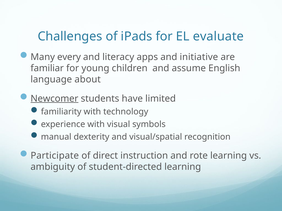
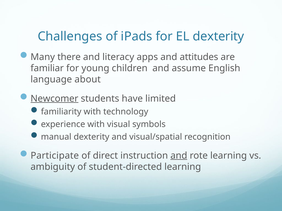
EL evaluate: evaluate -> dexterity
every: every -> there
initiative: initiative -> attitudes
and at (179, 156) underline: none -> present
